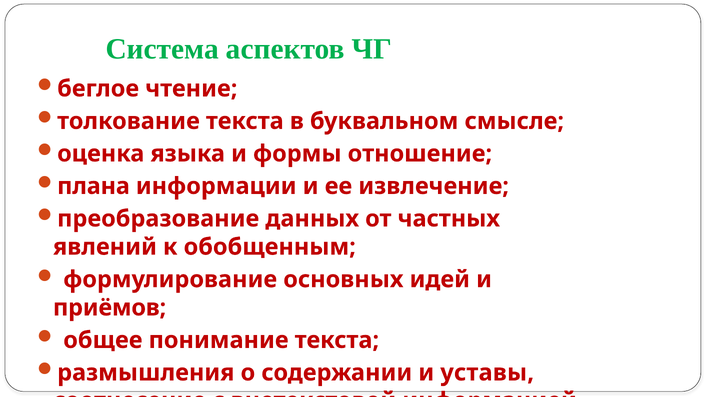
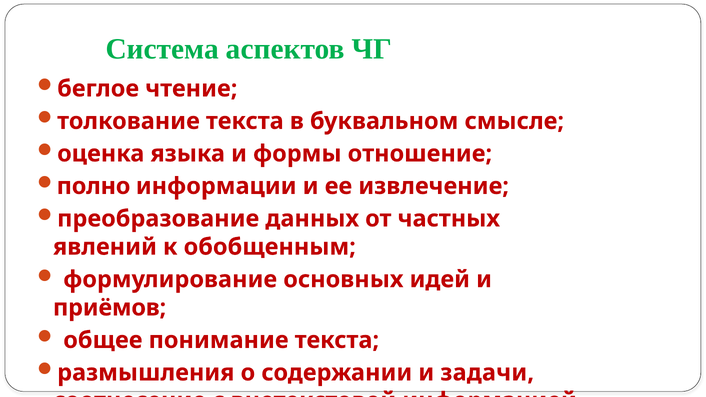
плана: плана -> полно
уставы: уставы -> задачи
